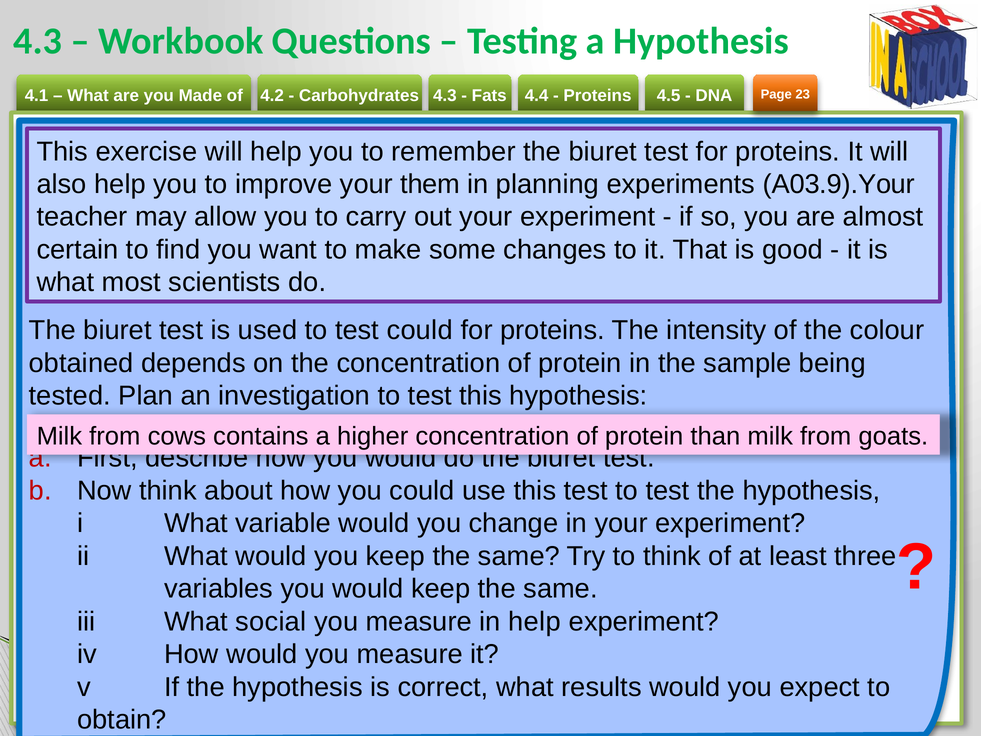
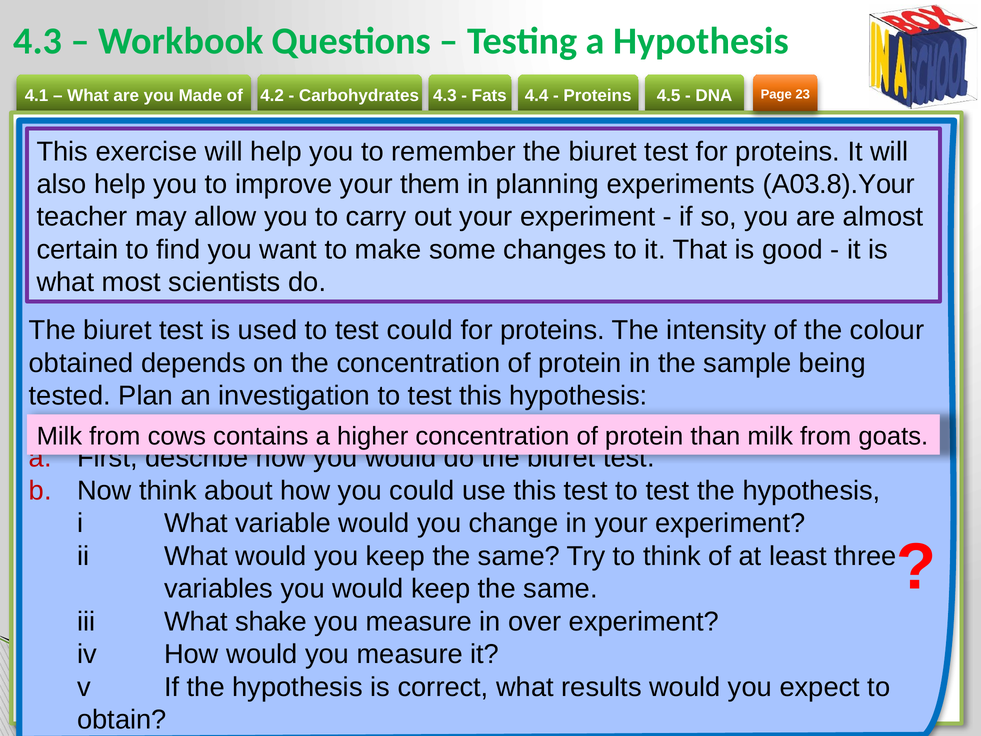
A03.9).Your: A03.9).Your -> A03.8).Your
social: social -> shake
in help: help -> over
